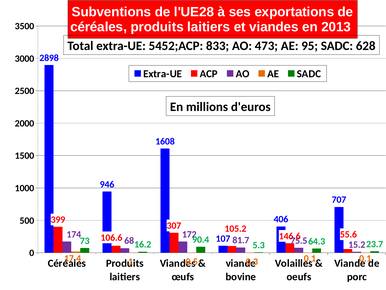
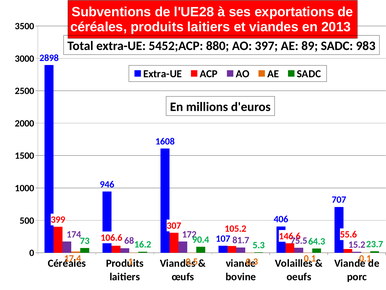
833: 833 -> 880
473: 473 -> 397
95: 95 -> 89
628: 628 -> 983
